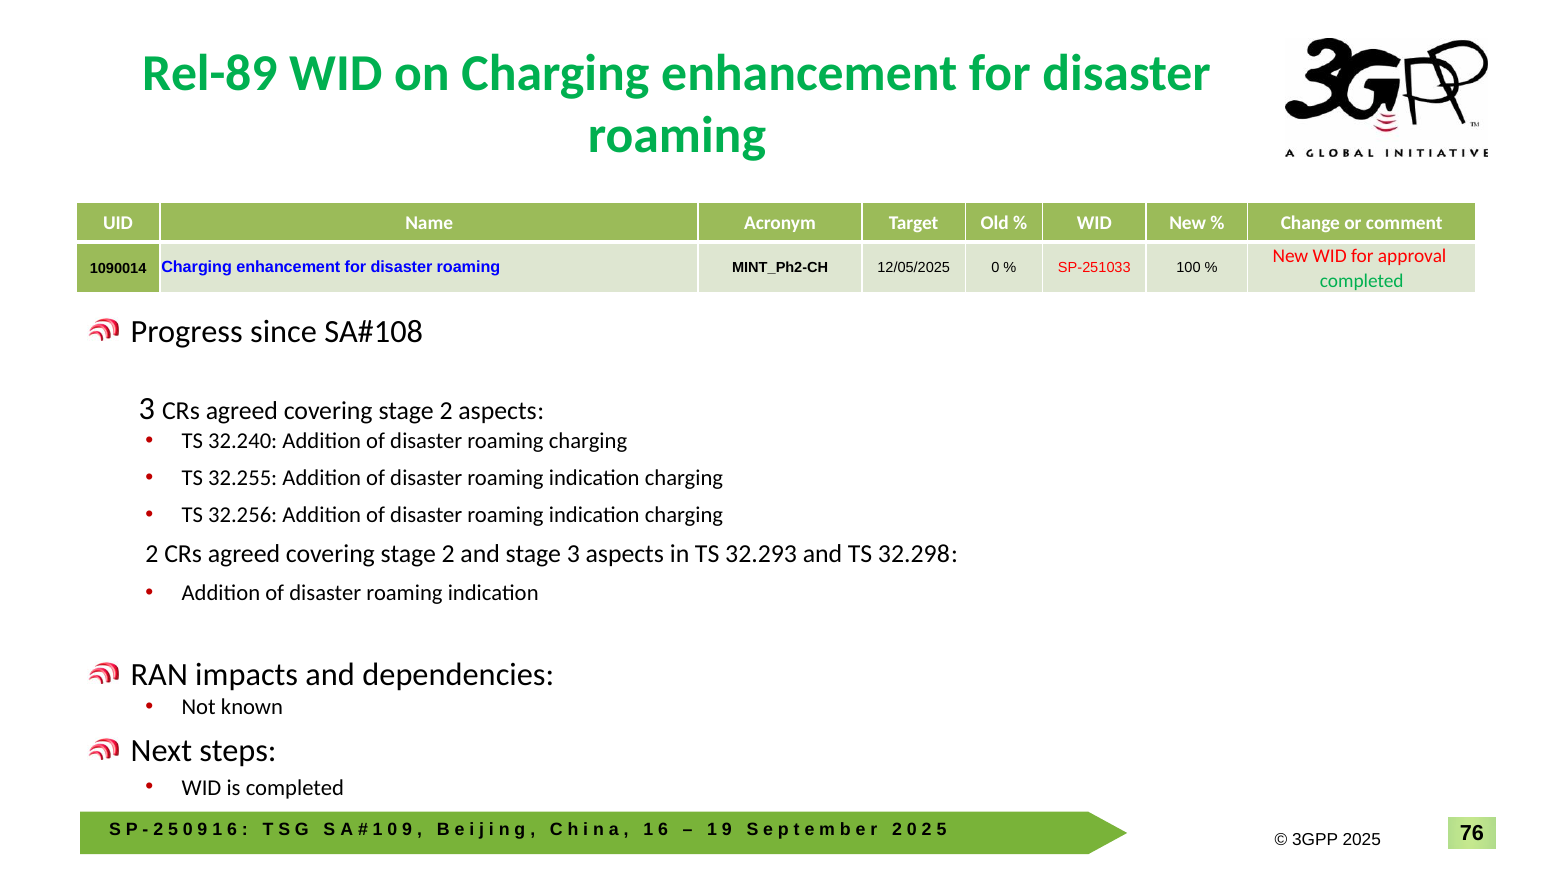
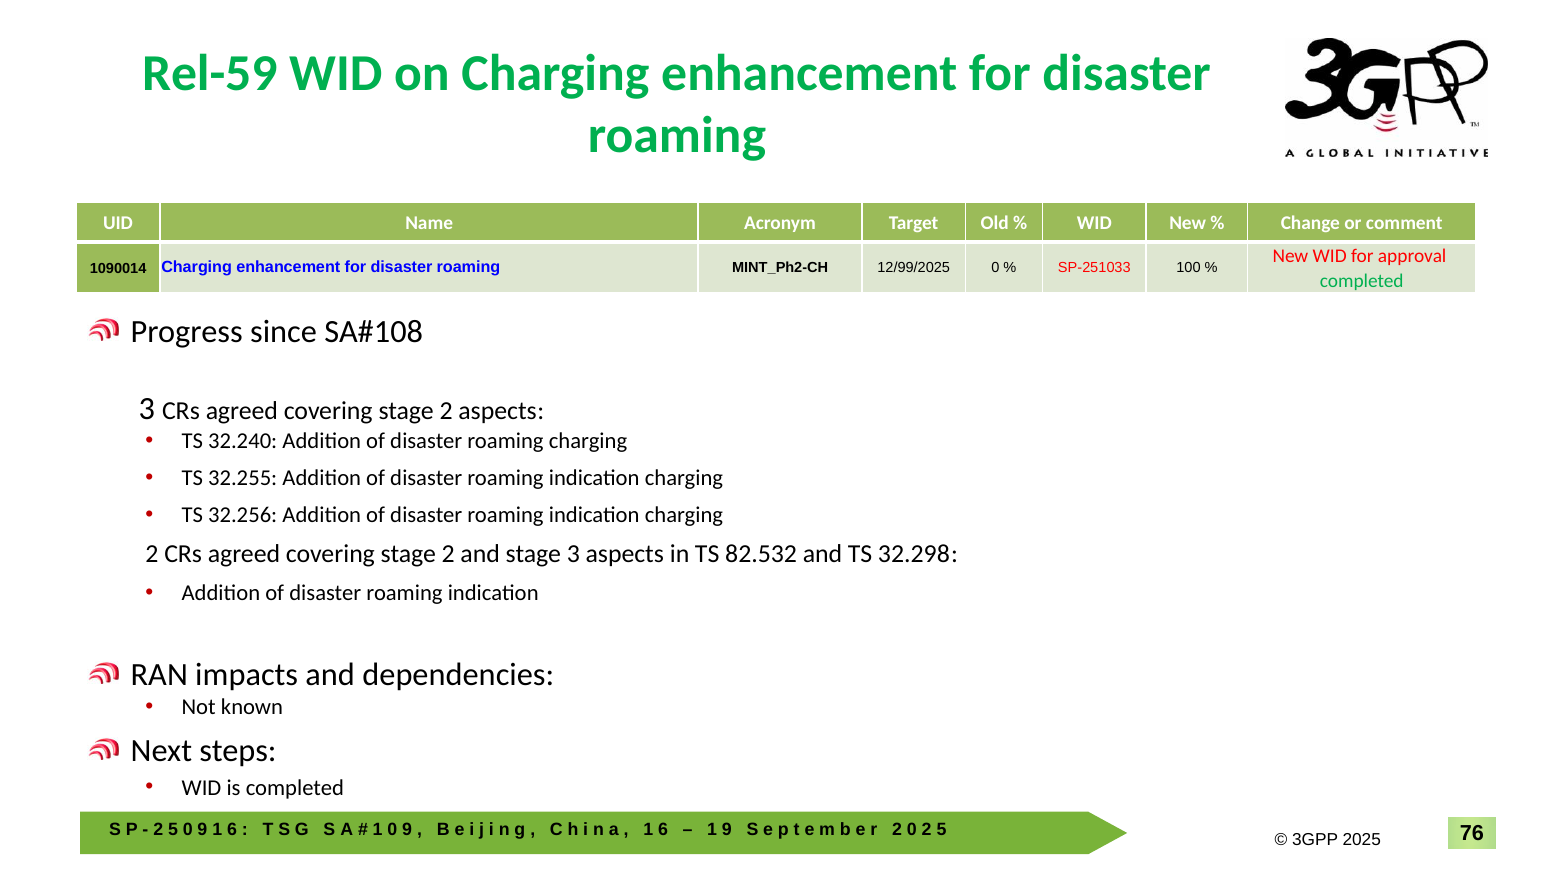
Rel-89: Rel-89 -> Rel-59
12/05/2025: 12/05/2025 -> 12/99/2025
32.293: 32.293 -> 82.532
